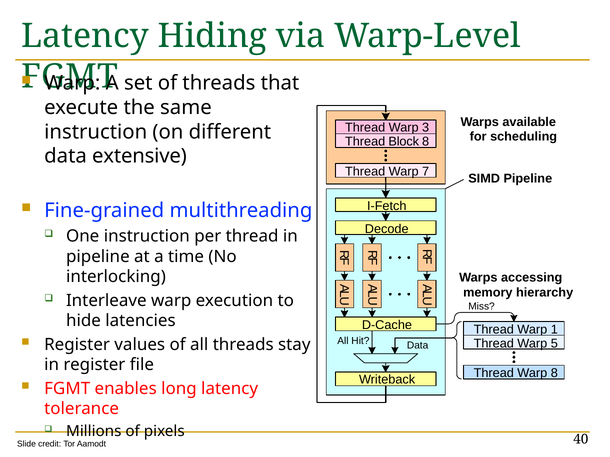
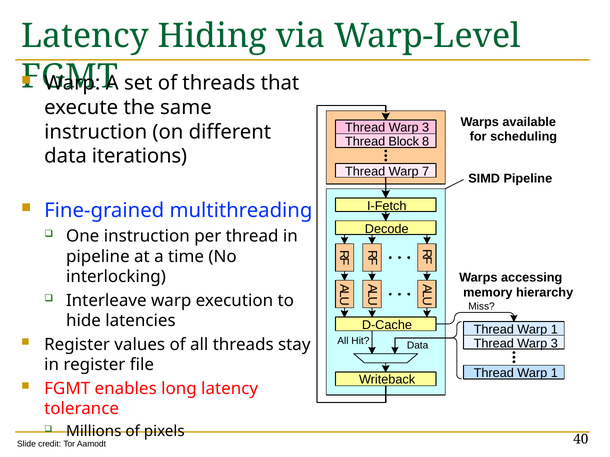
extensive: extensive -> iterations
5 at (554, 344): 5 -> 3
8 at (554, 373): 8 -> 1
